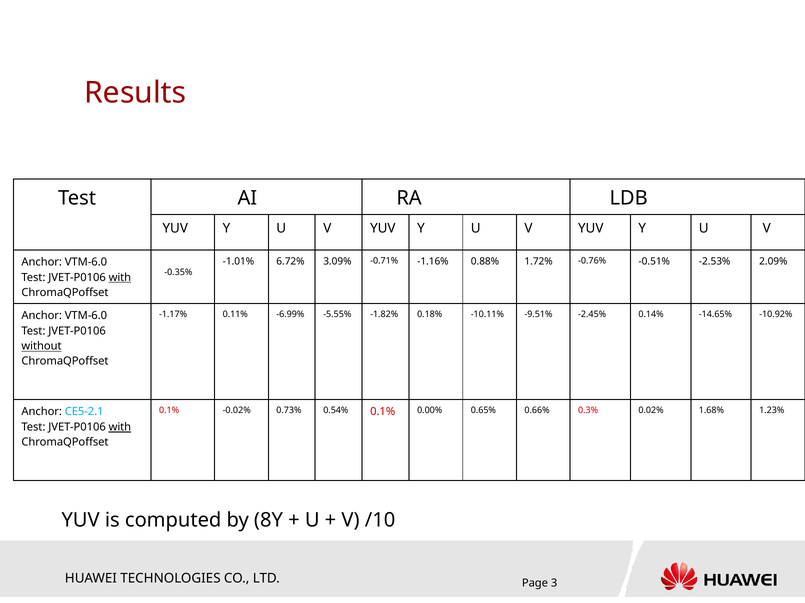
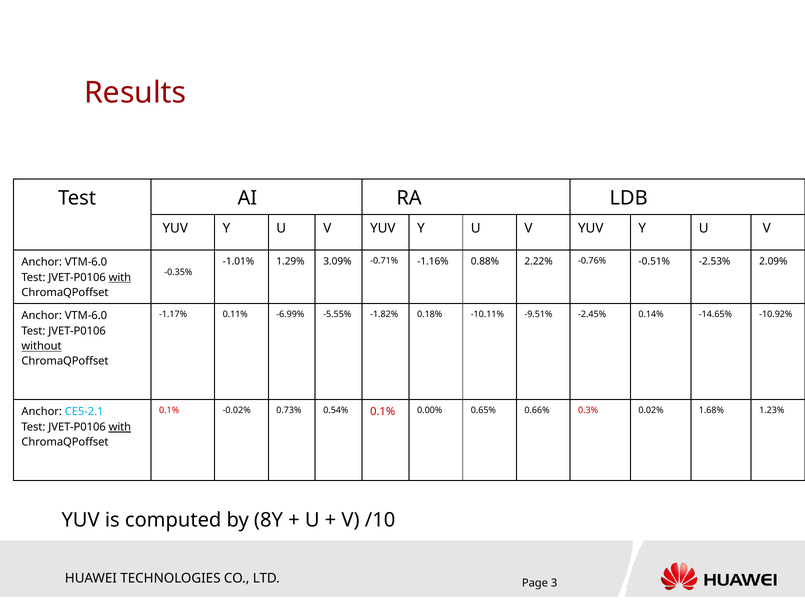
6.72%: 6.72% -> 1.29%
1.72%: 1.72% -> 2.22%
